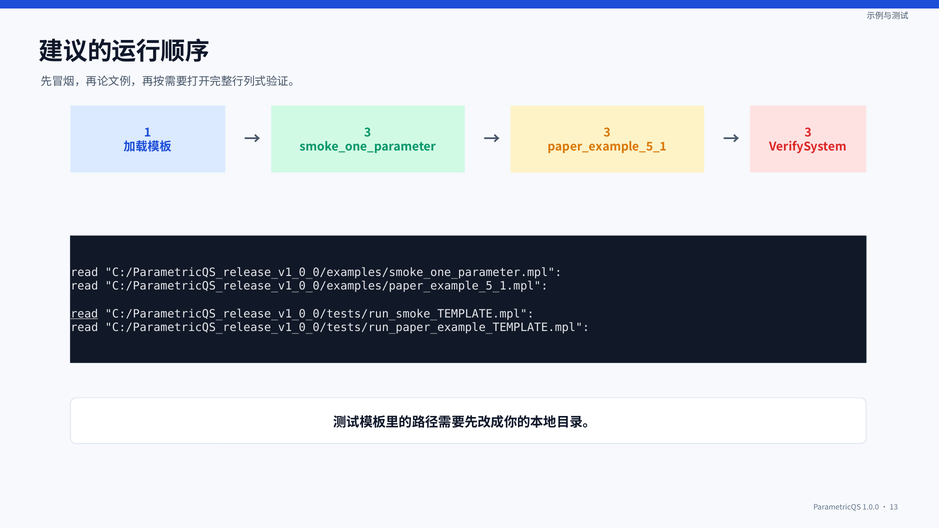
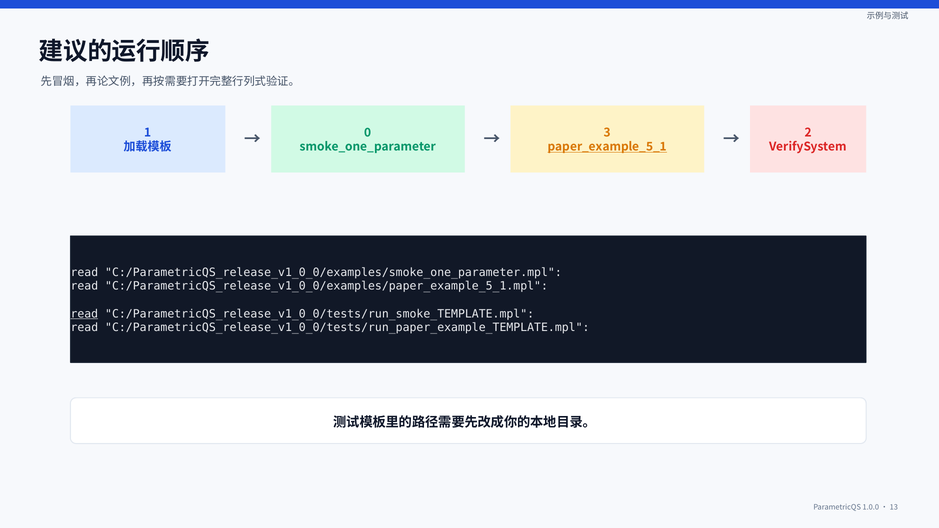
3 at (368, 133): 3 -> 0
paper_example_5_1 underline: none -> present
3 at (808, 133): 3 -> 2
